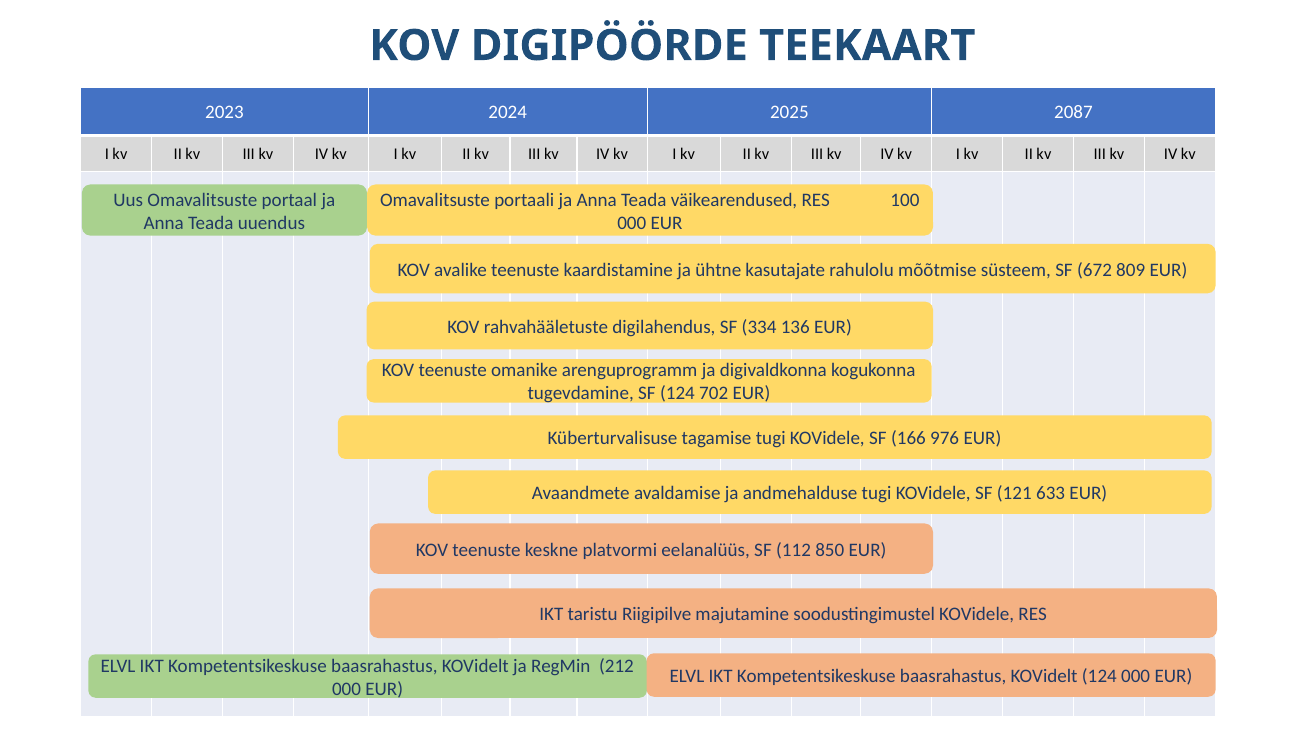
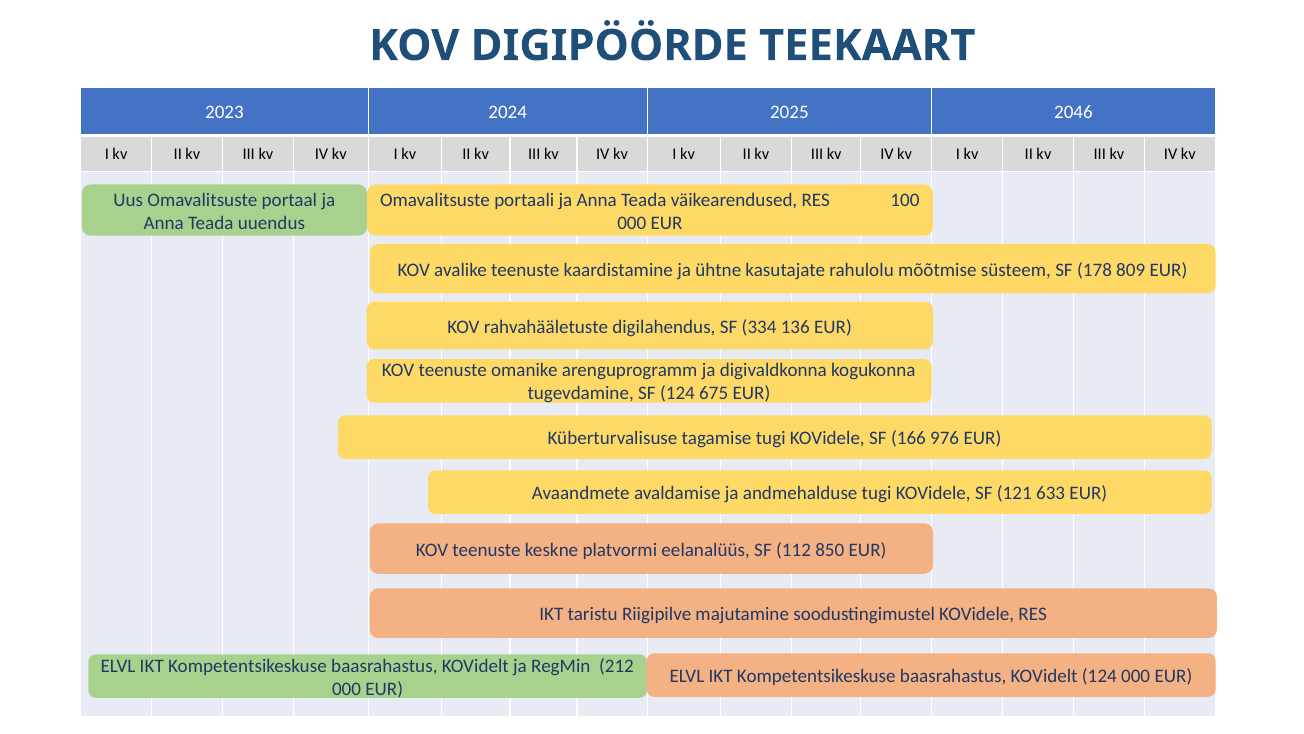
2087: 2087 -> 2046
672: 672 -> 178
702: 702 -> 675
